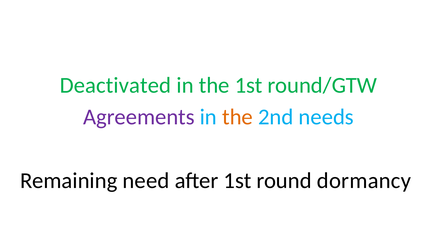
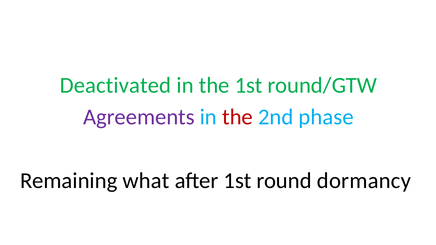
the at (238, 117) colour: orange -> red
needs: needs -> phase
need: need -> what
